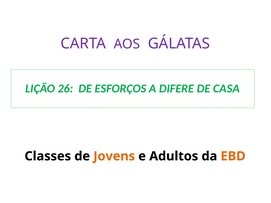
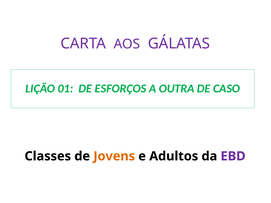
26: 26 -> 01
DIFERE: DIFERE -> OUTRA
CASA: CASA -> CASO
EBD colour: orange -> purple
